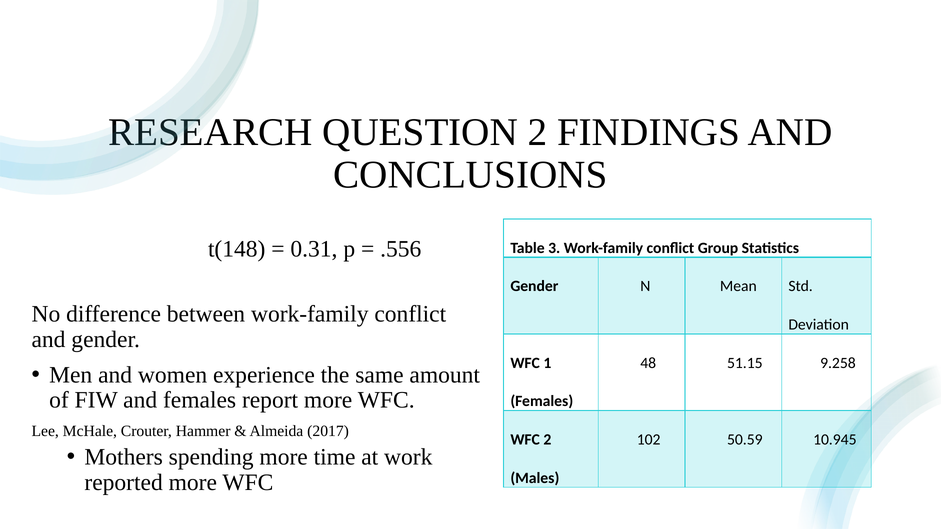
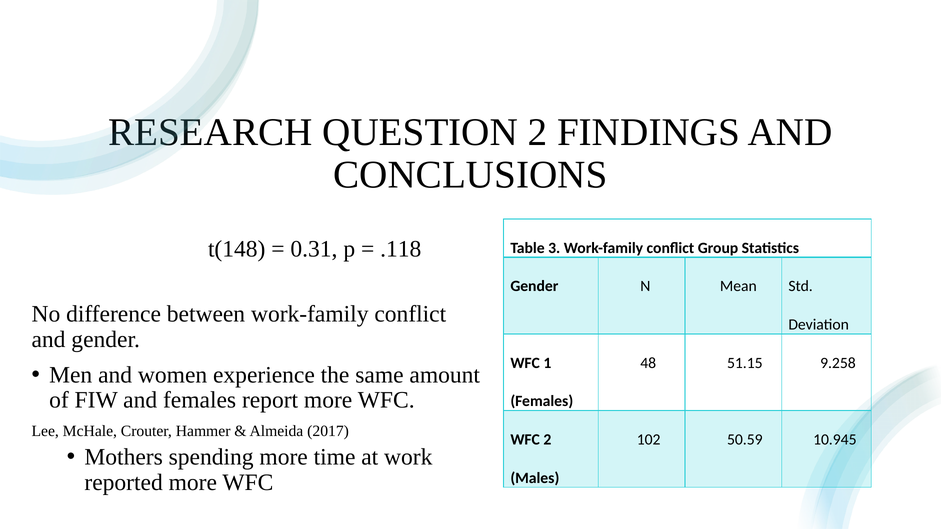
.556: .556 -> .118
